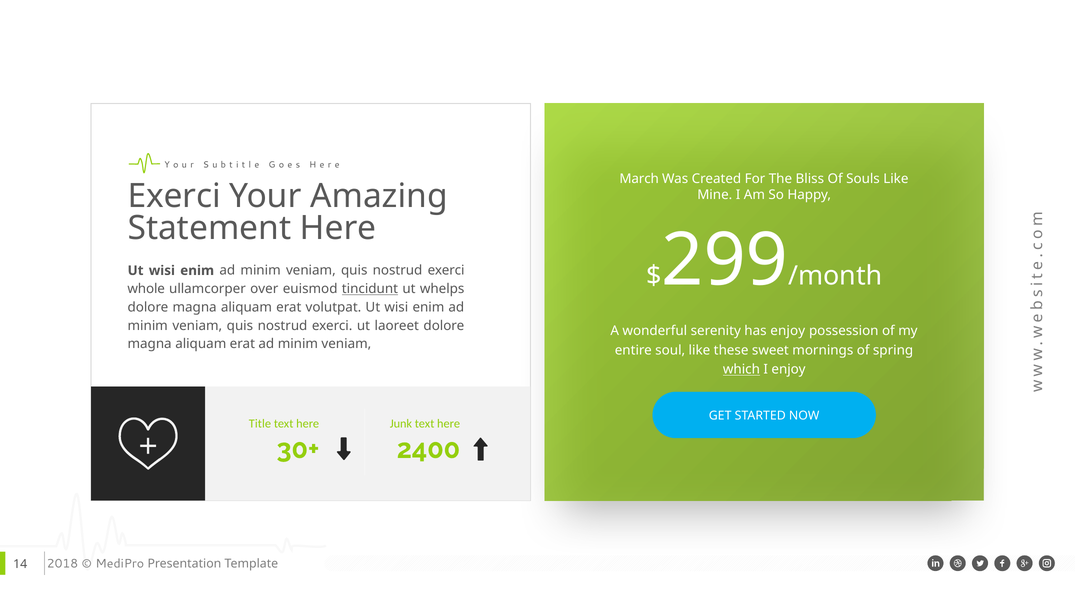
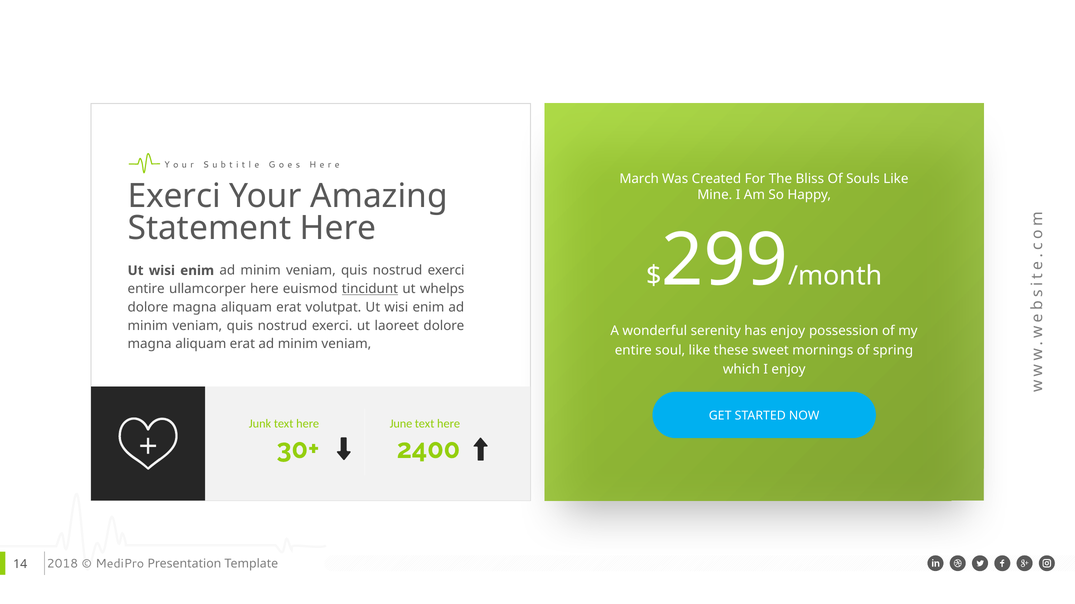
whole at (146, 289): whole -> entire
ullamcorper over: over -> here
which underline: present -> none
Title: Title -> Junk
Junk: Junk -> June
